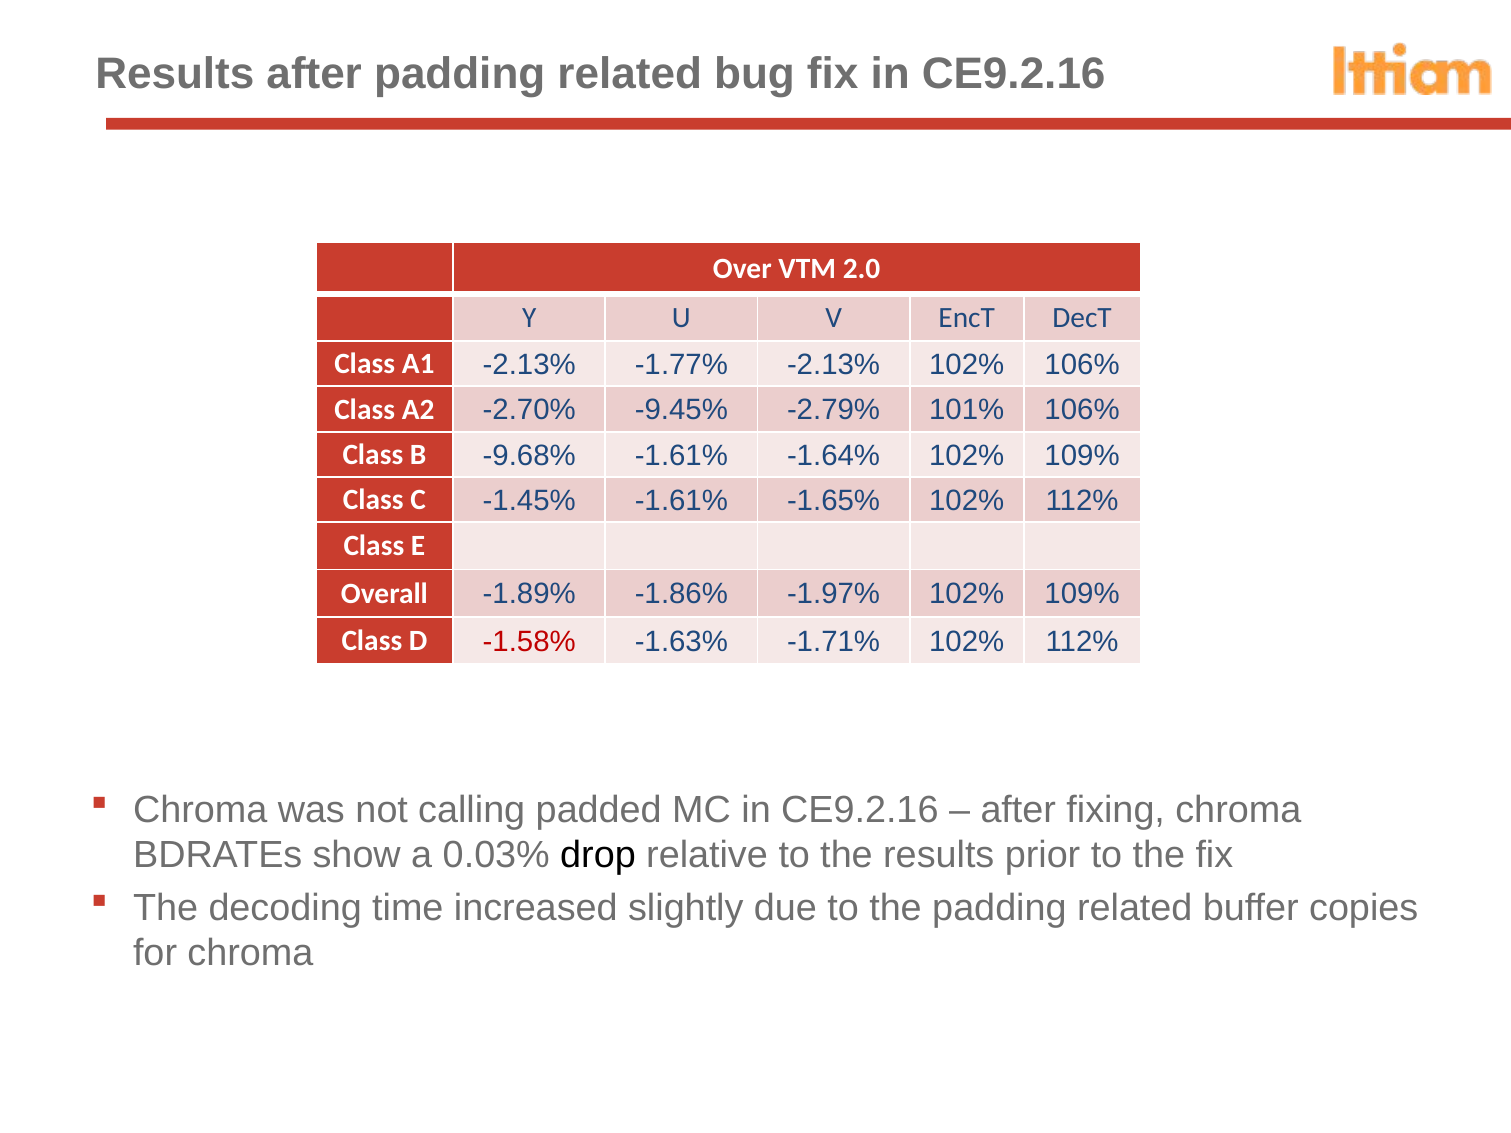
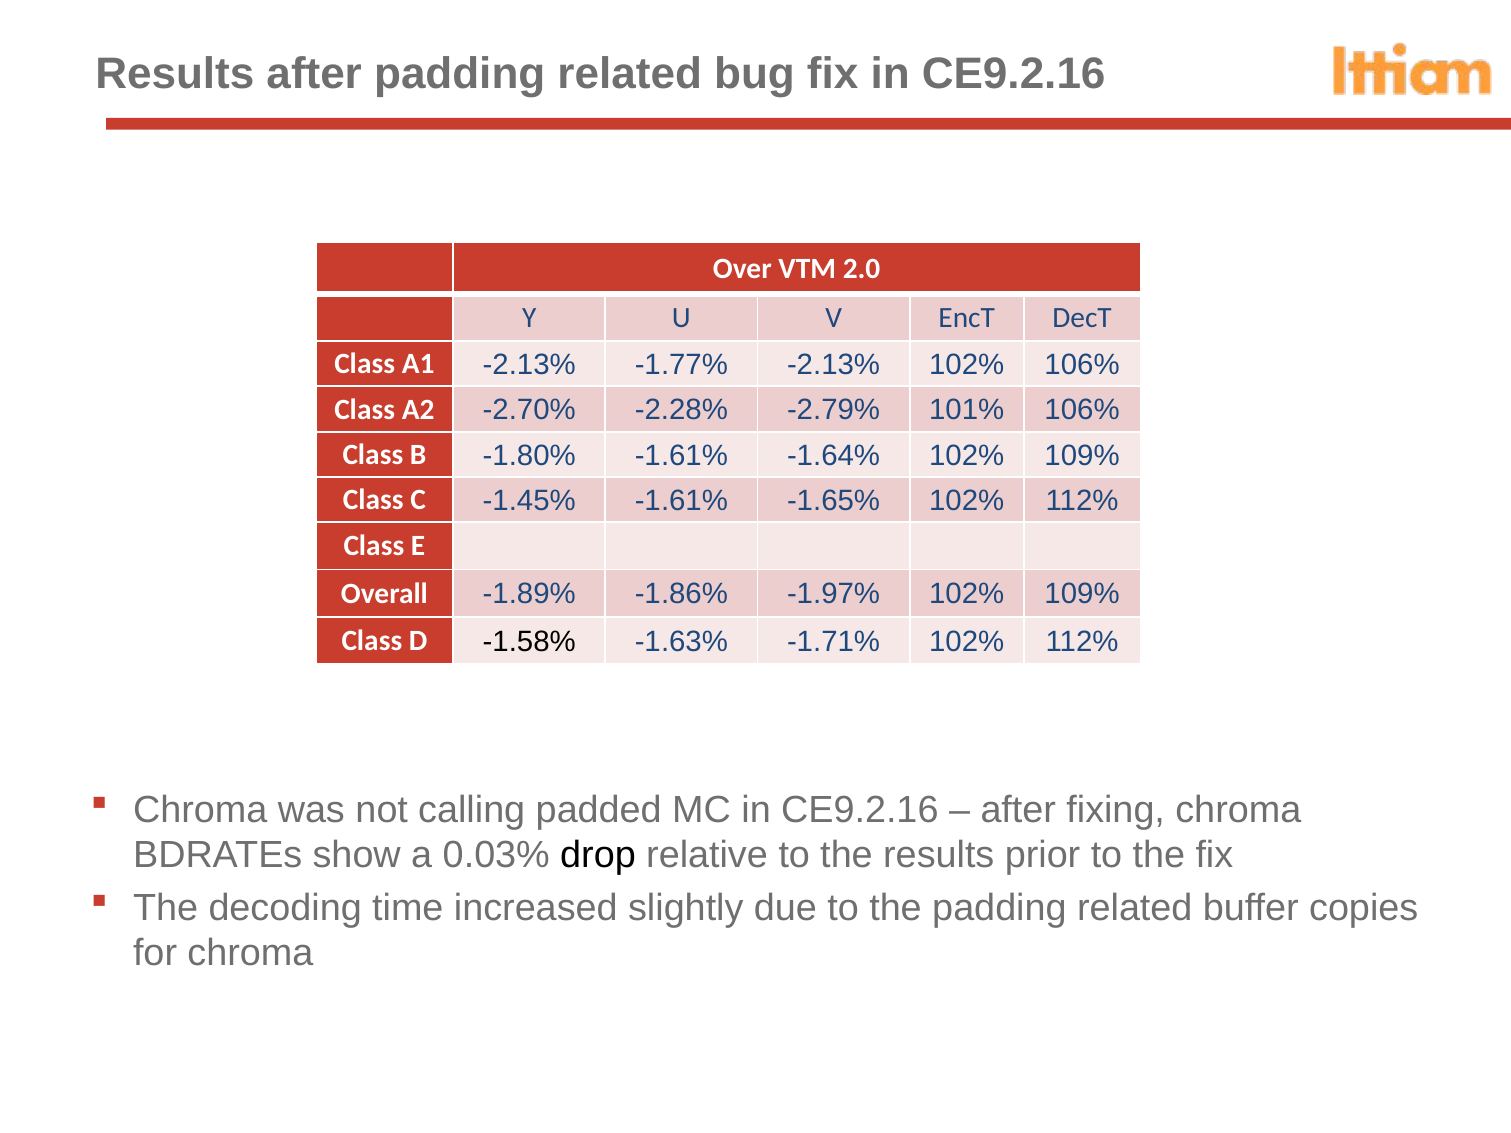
-9.45%: -9.45% -> -2.28%
-9.68%: -9.68% -> -1.80%
-1.58% colour: red -> black
